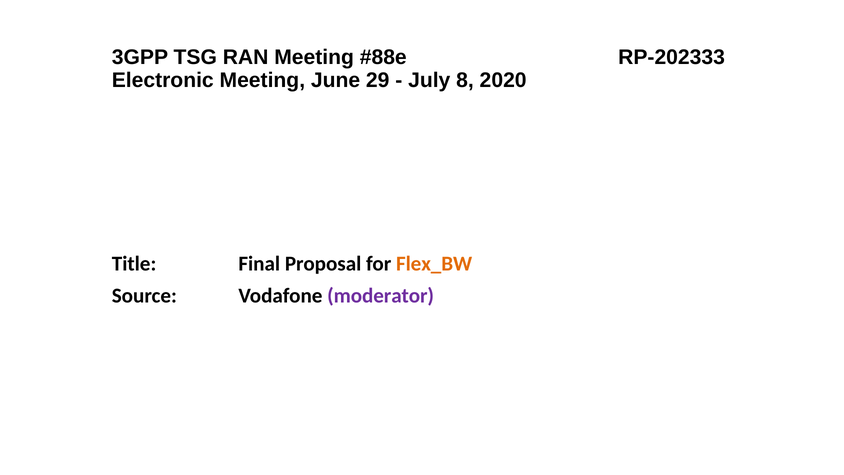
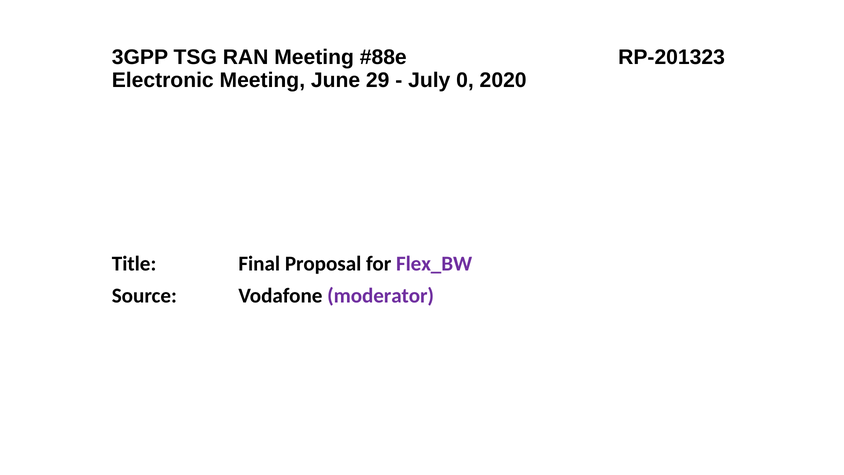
RP-202333: RP-202333 -> RP-201323
8: 8 -> 0
Flex_BW colour: orange -> purple
